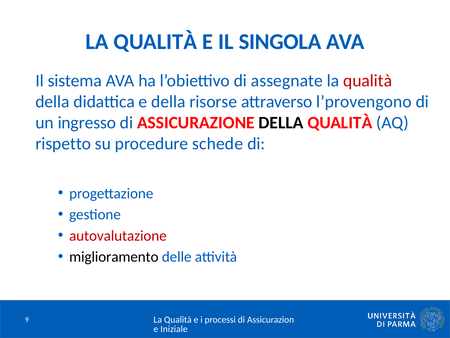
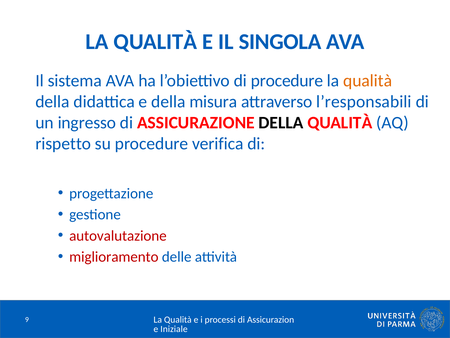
di assegnate: assegnate -> procedure
qualità at (368, 81) colour: red -> orange
risorse: risorse -> misura
l’provengono: l’provengono -> l’responsabili
schede: schede -> verifica
miglioramento colour: black -> red
